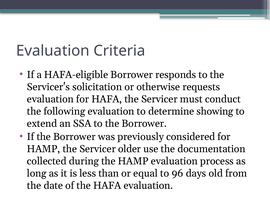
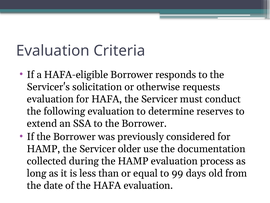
showing: showing -> reserves
96: 96 -> 99
